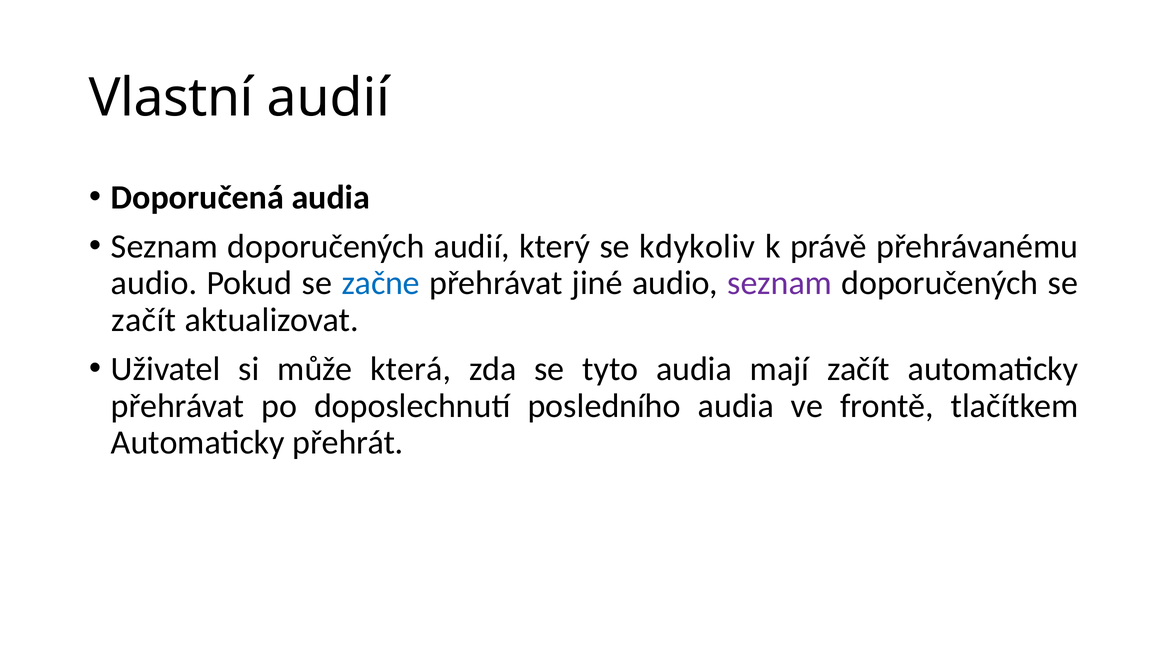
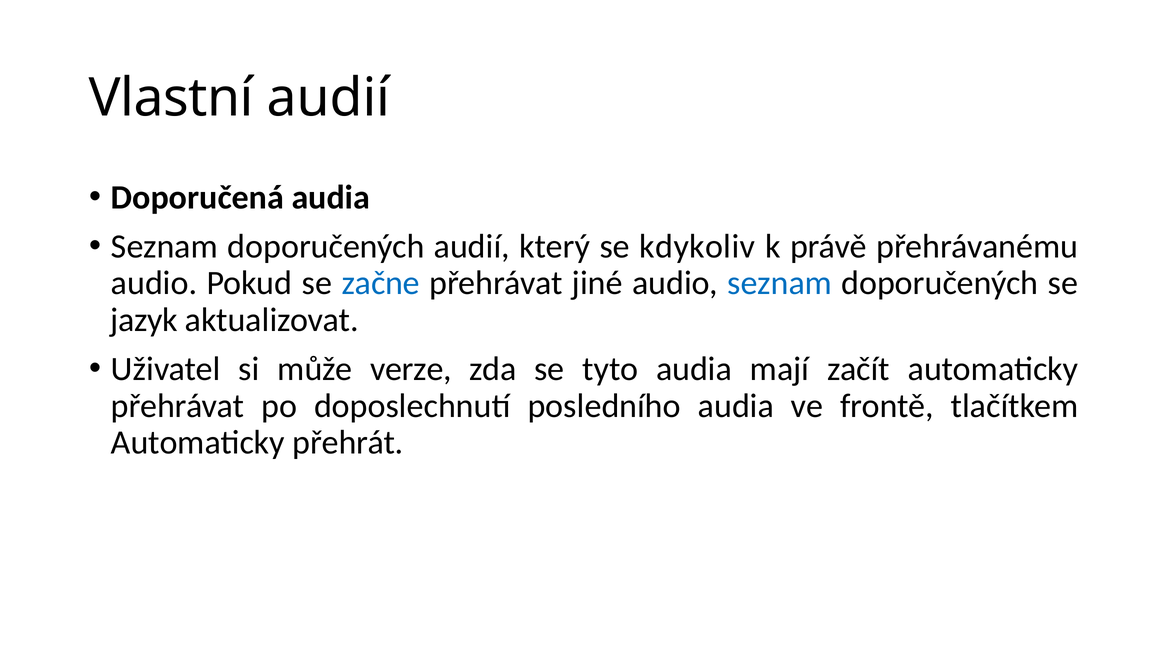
seznam at (780, 283) colour: purple -> blue
začít at (144, 320): začít -> jazyk
která: která -> verze
